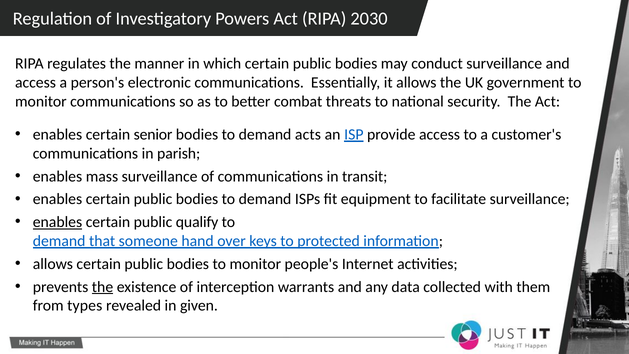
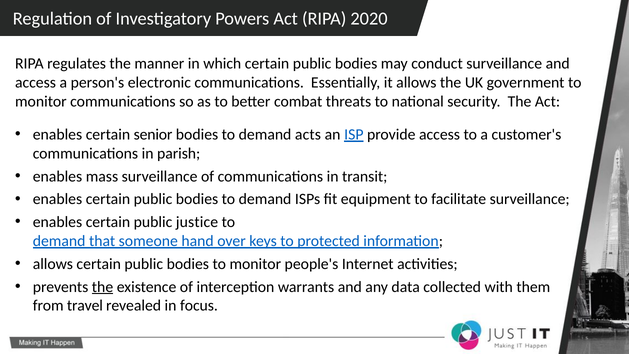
2030: 2030 -> 2020
enables at (57, 222) underline: present -> none
qualify: qualify -> justice
types: types -> travel
given: given -> focus
